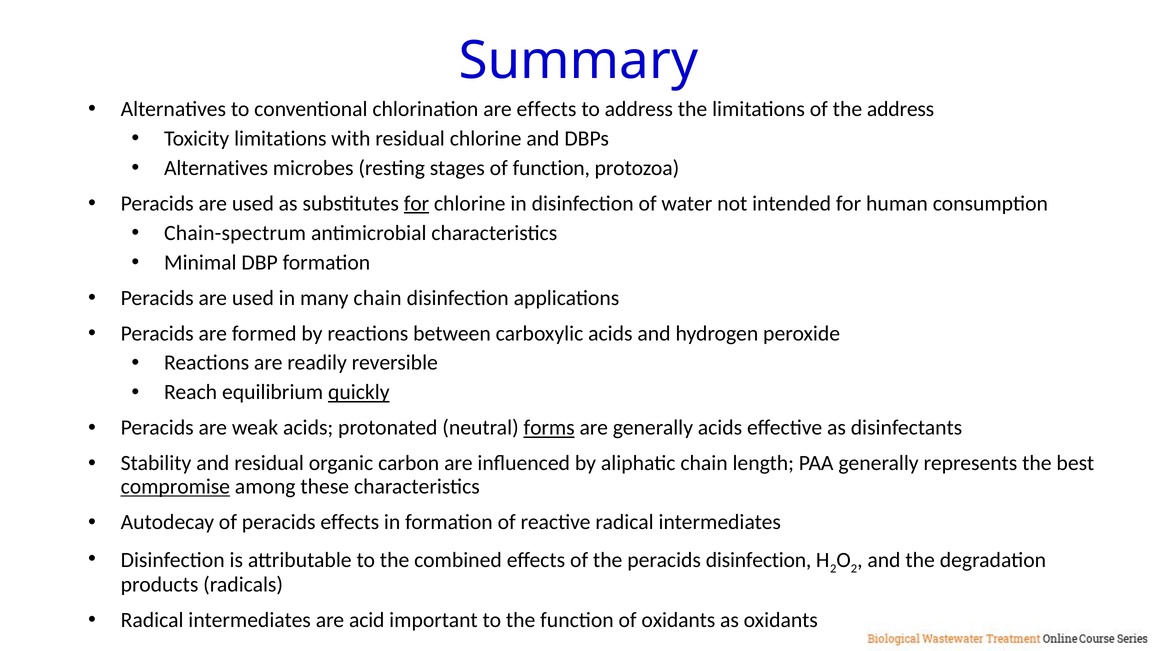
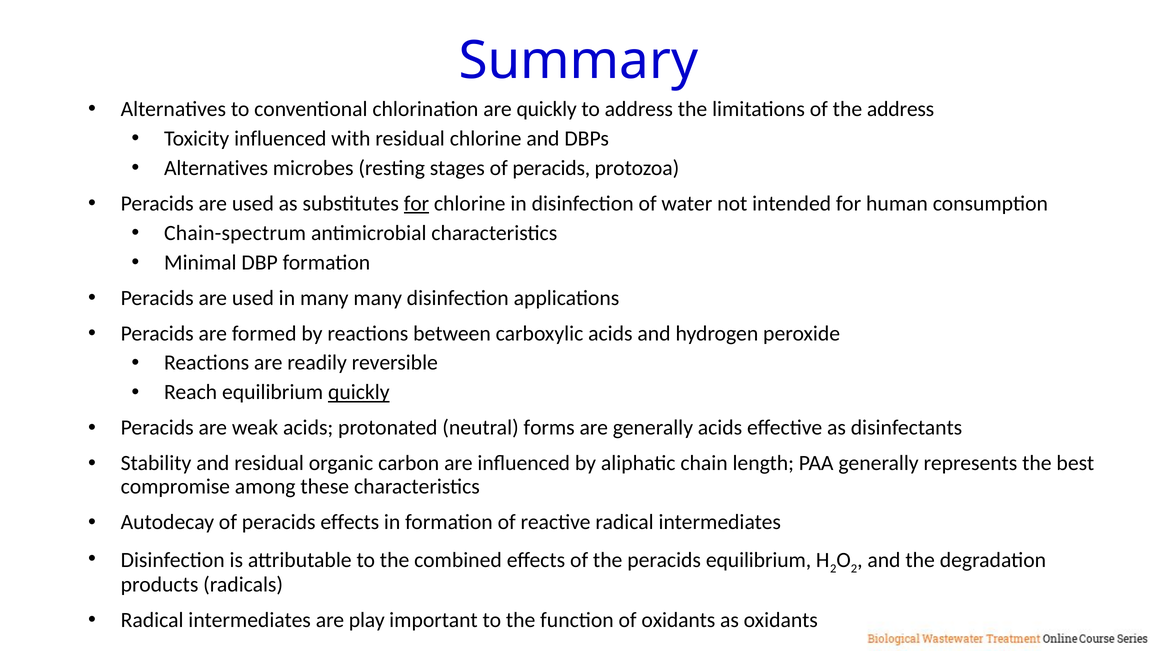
are effects: effects -> quickly
Toxicity limitations: limitations -> influenced
stages of function: function -> peracids
many chain: chain -> many
forms underline: present -> none
compromise underline: present -> none
peracids disinfection: disinfection -> equilibrium
acid: acid -> play
